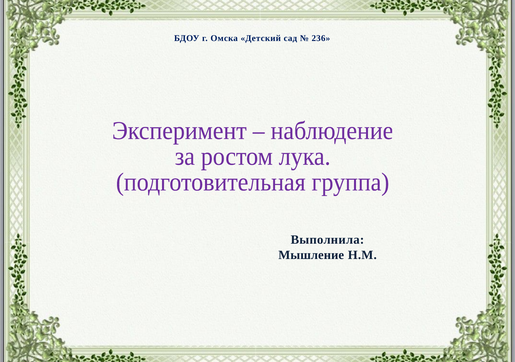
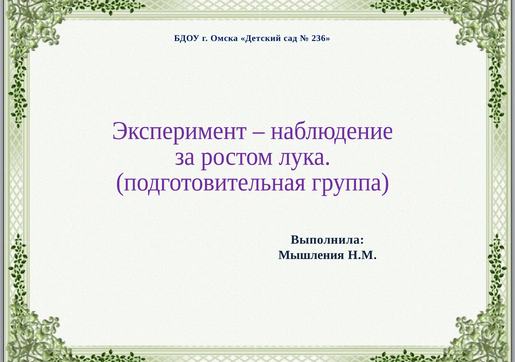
Мышление: Мышление -> Мышления
